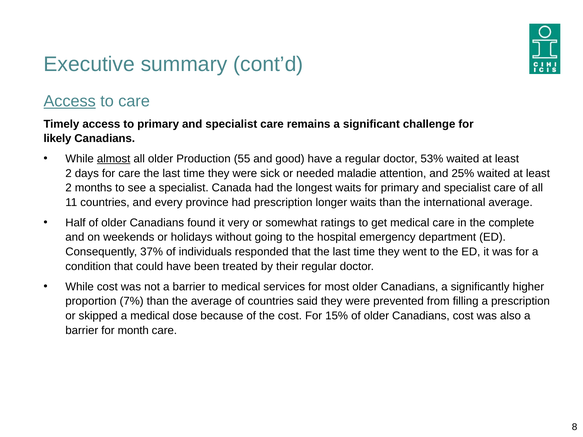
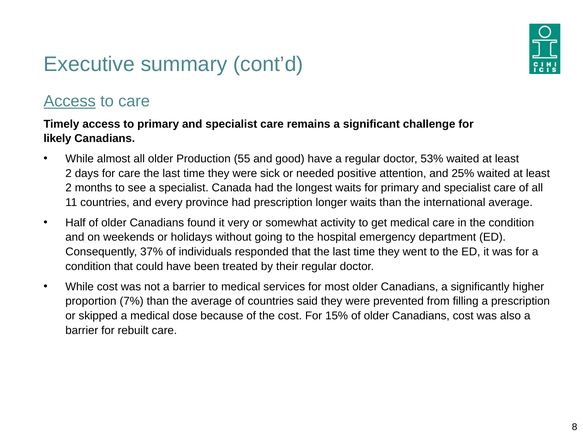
almost underline: present -> none
maladie: maladie -> positive
ratings: ratings -> activity
the complete: complete -> condition
month: month -> rebuilt
